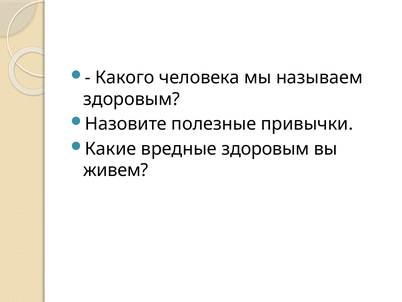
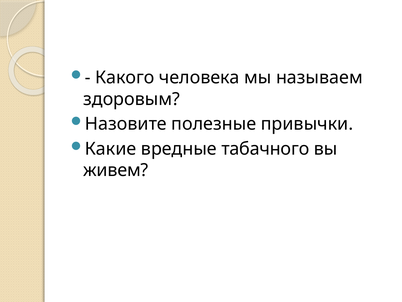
вредные здоровым: здоровым -> табачного
